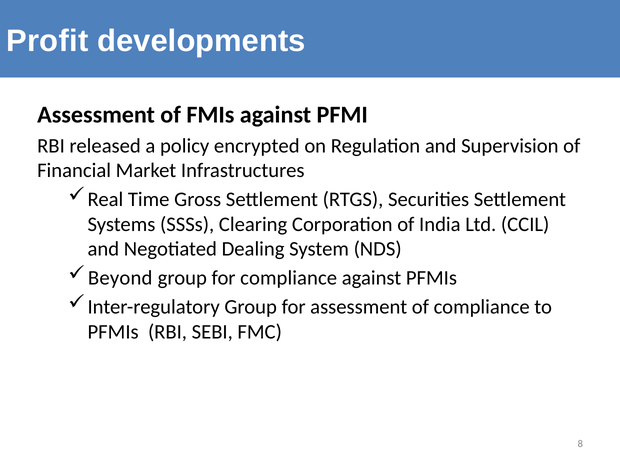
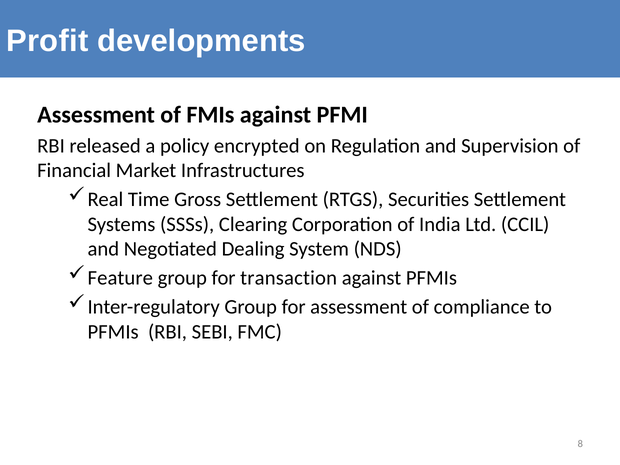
Beyond: Beyond -> Feature
for compliance: compliance -> transaction
